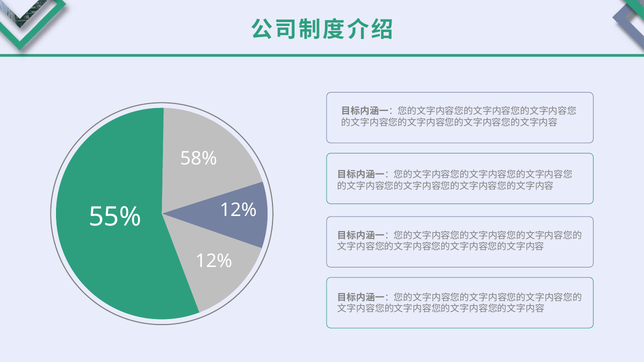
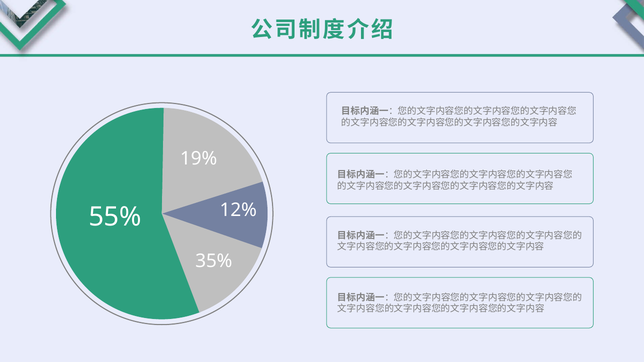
58%: 58% -> 19%
12% at (214, 261): 12% -> 35%
